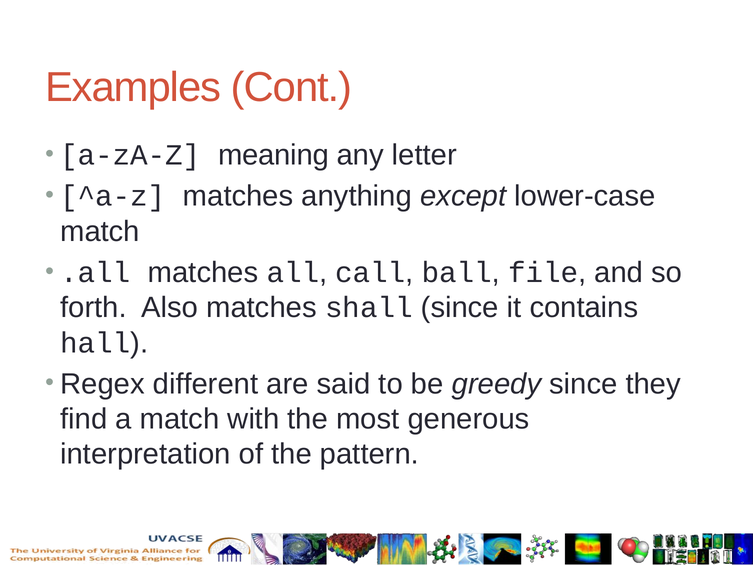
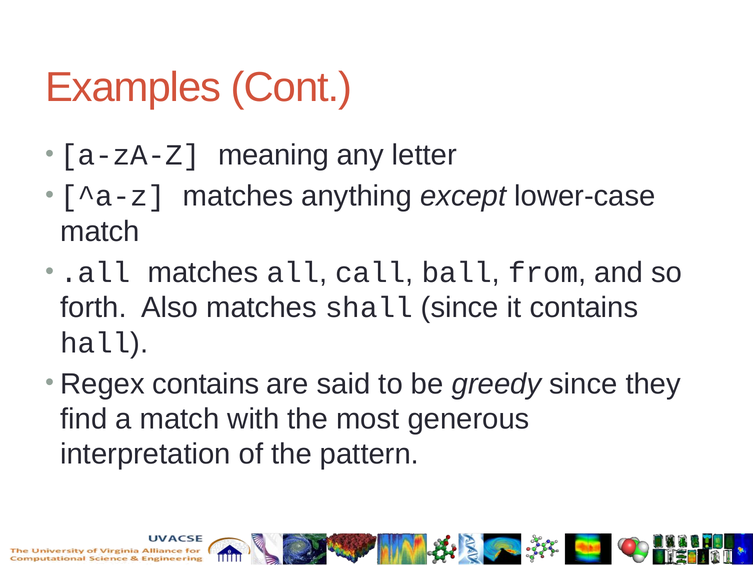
file: file -> from
Regex different: different -> contains
